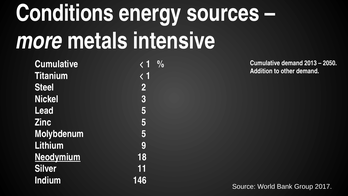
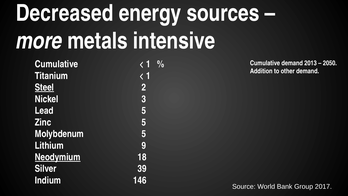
Conditions: Conditions -> Decreased
Steel underline: none -> present
11: 11 -> 39
